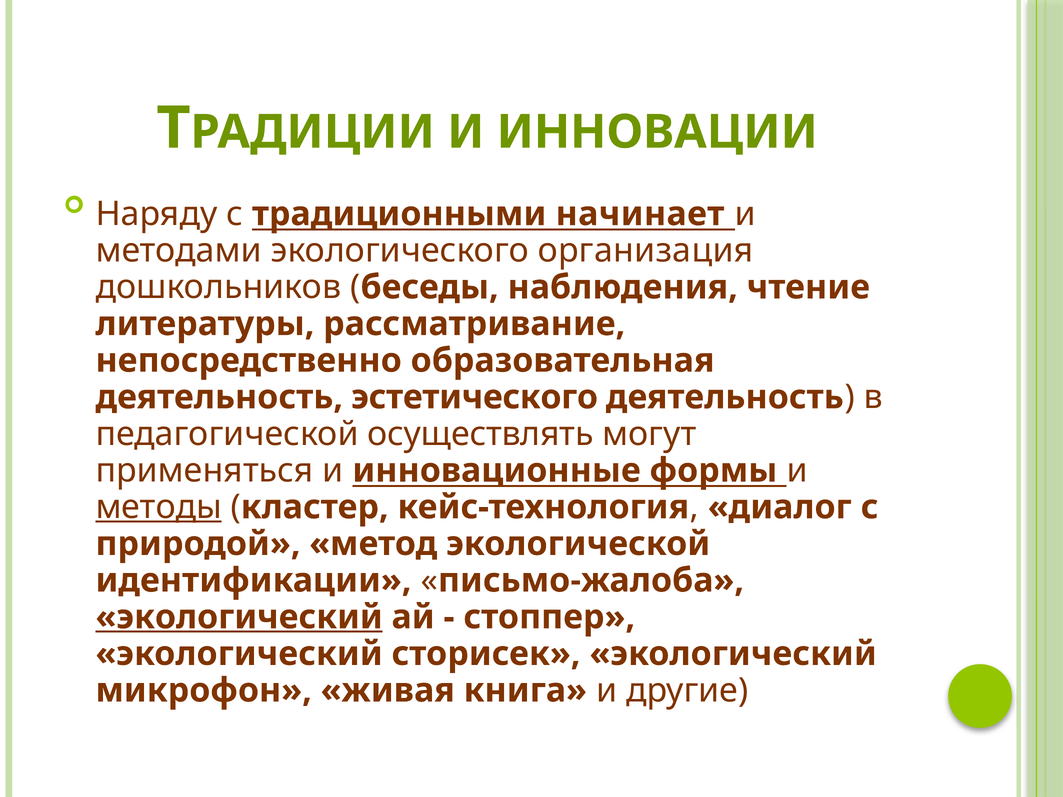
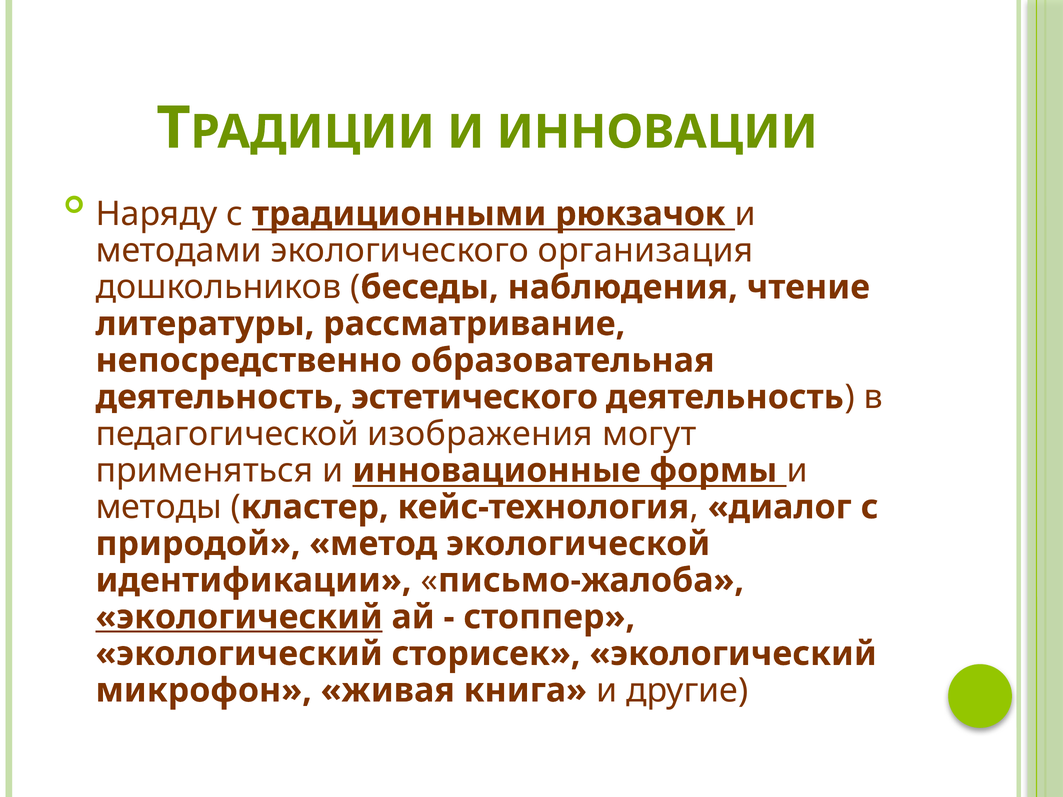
начинает: начинает -> рюкзачок
осуществлять: осуществлять -> изображения
методы underline: present -> none
